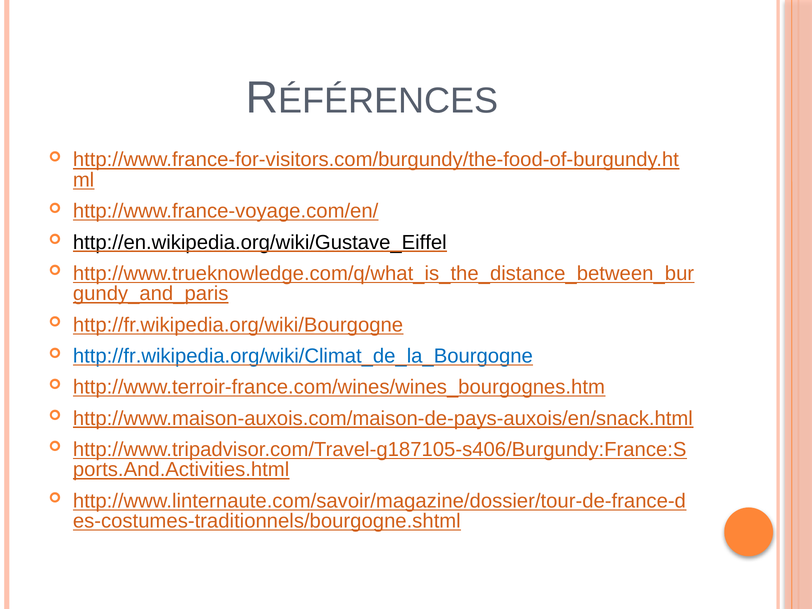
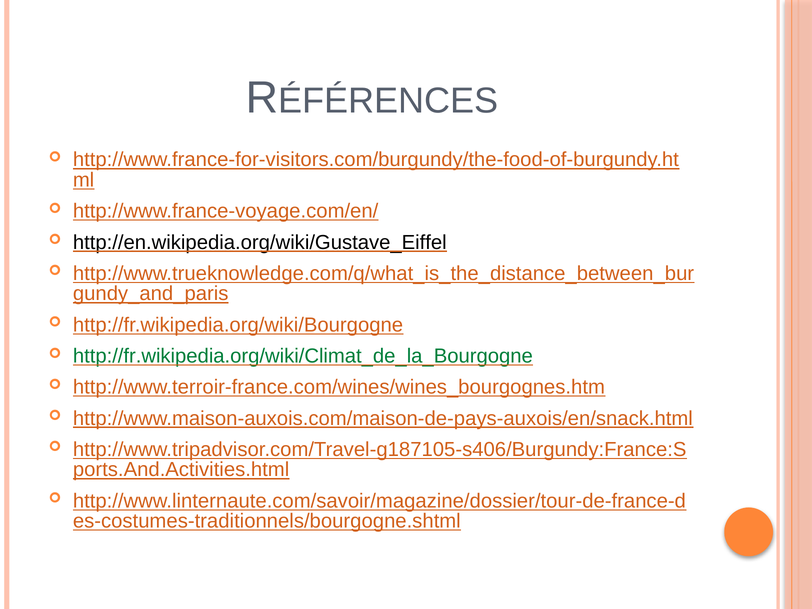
http://fr.wikipedia.org/wiki/Climat_de_la_Bourgogne colour: blue -> green
